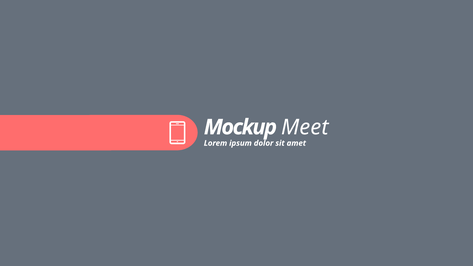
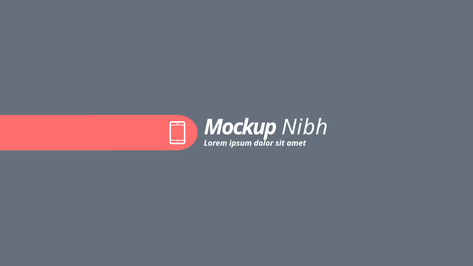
Meet: Meet -> Nibh
